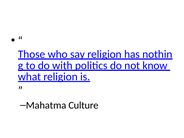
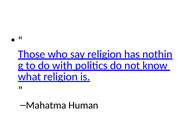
Culture: Culture -> Human
